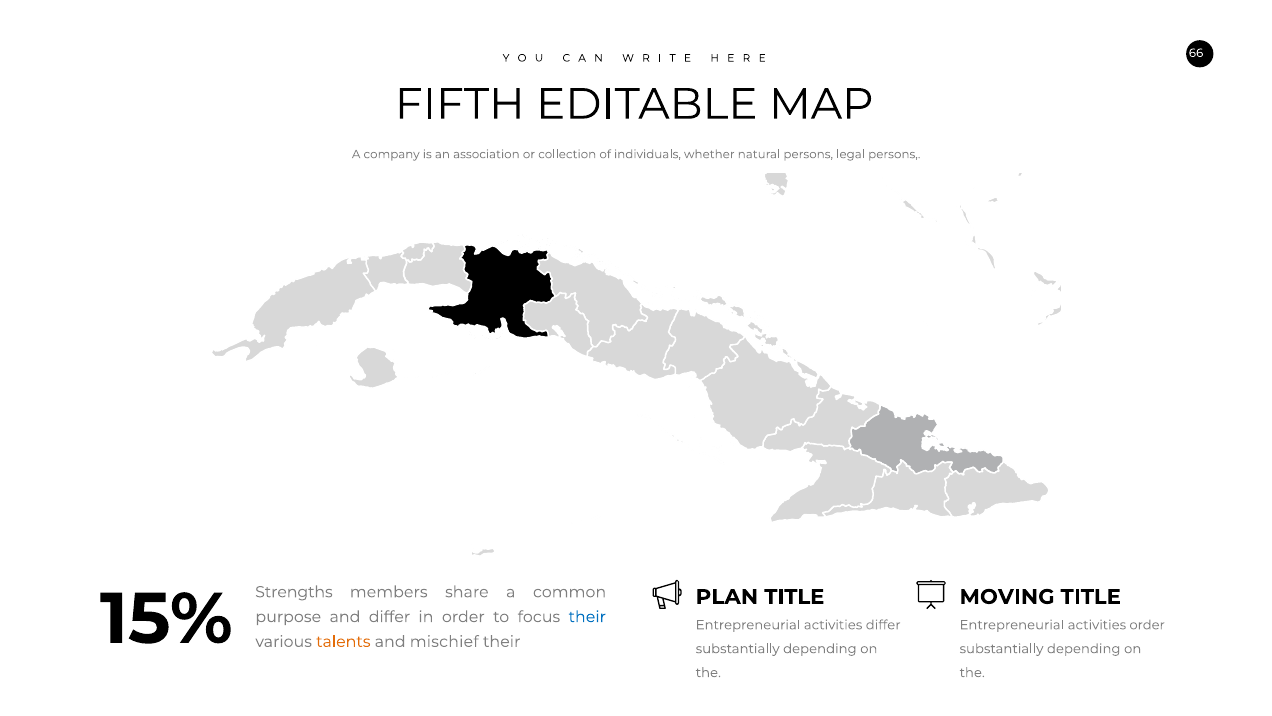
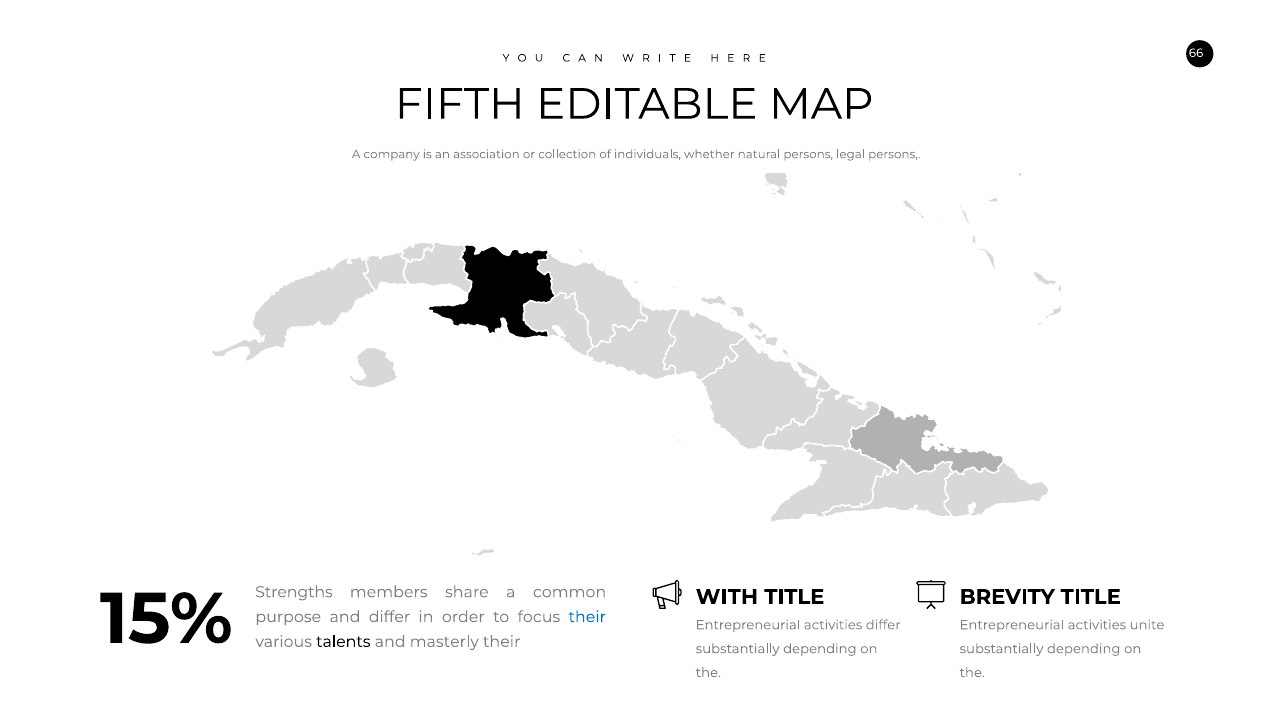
PLAN: PLAN -> WITH
MOVING: MOVING -> BREVITY
activities order: order -> unite
talents colour: orange -> black
mischief: mischief -> masterly
